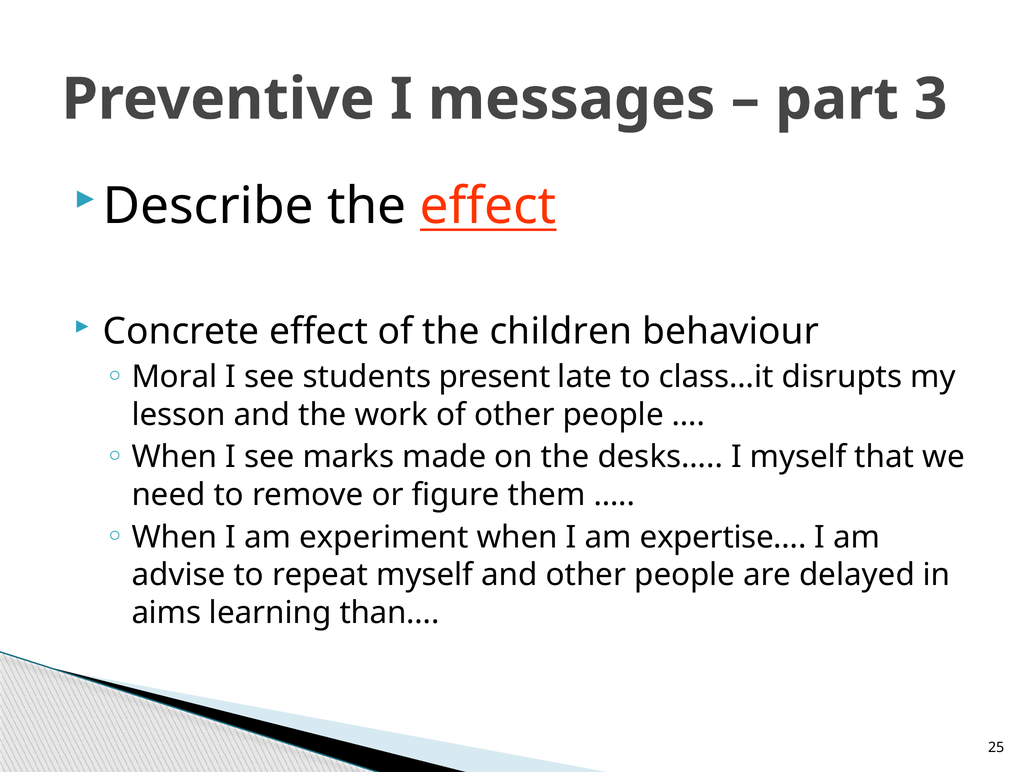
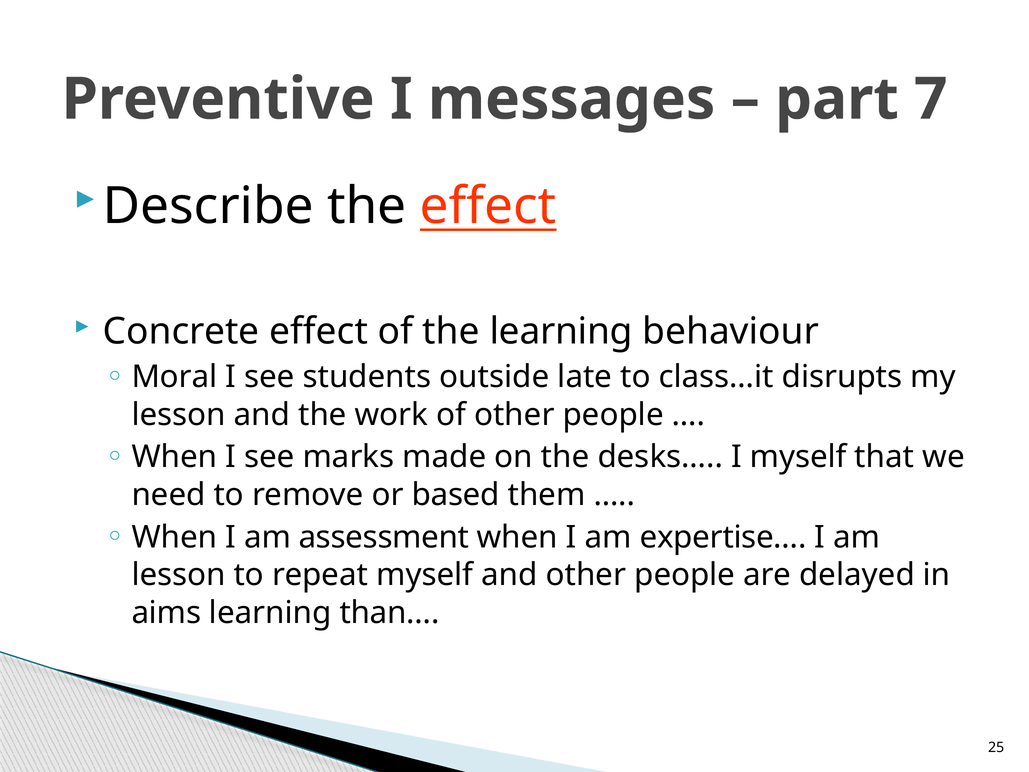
3: 3 -> 7
the children: children -> learning
present: present -> outside
figure: figure -> based
experiment: experiment -> assessment
advise at (179, 575): advise -> lesson
